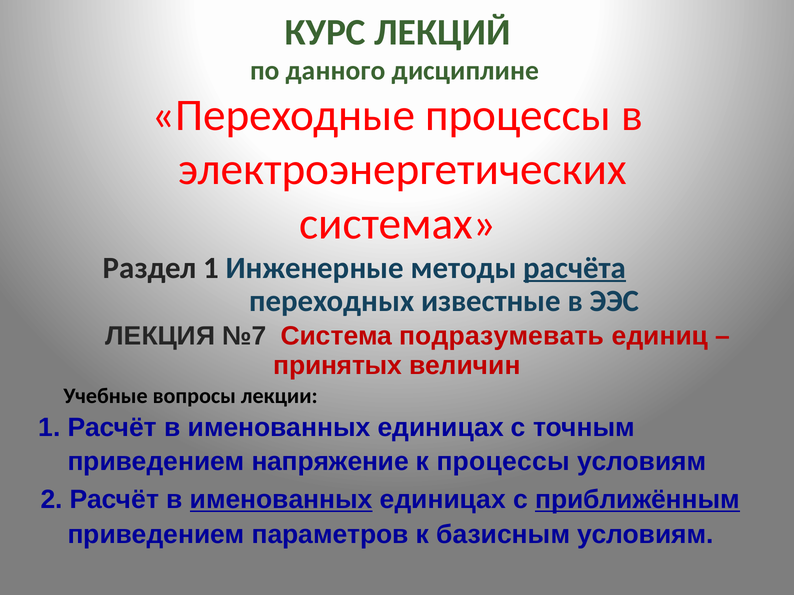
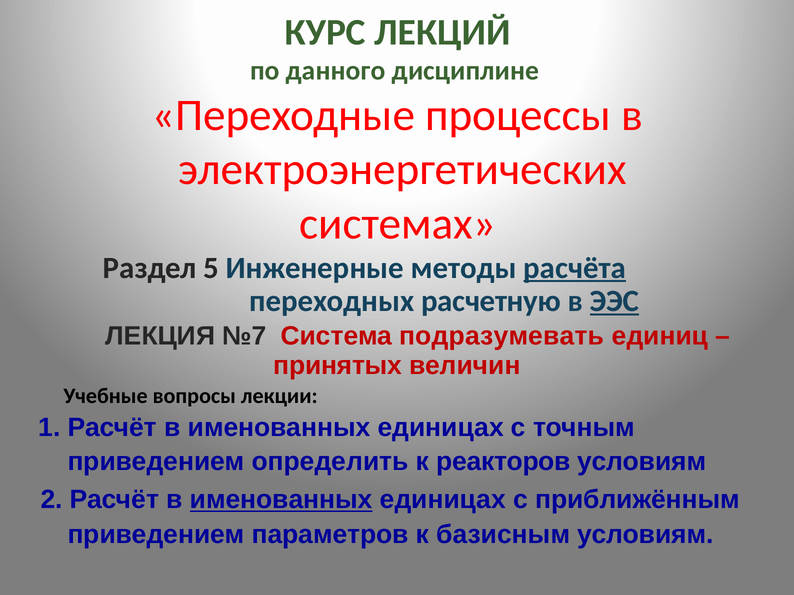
Раздел 1: 1 -> 5
известные: известные -> расчетную
ЭЭС underline: none -> present
напряжение: напряжение -> определить
к процессы: процессы -> реакторов
приближённым underline: present -> none
